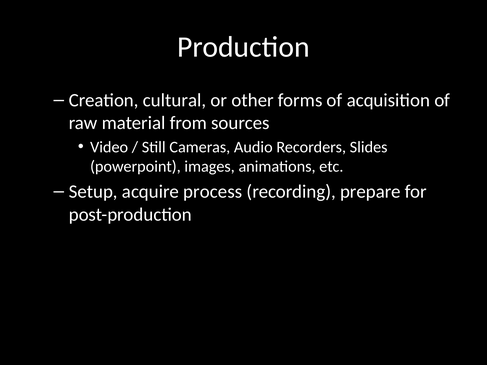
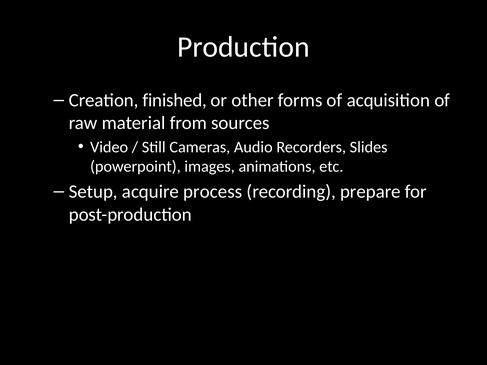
cultural: cultural -> finished
